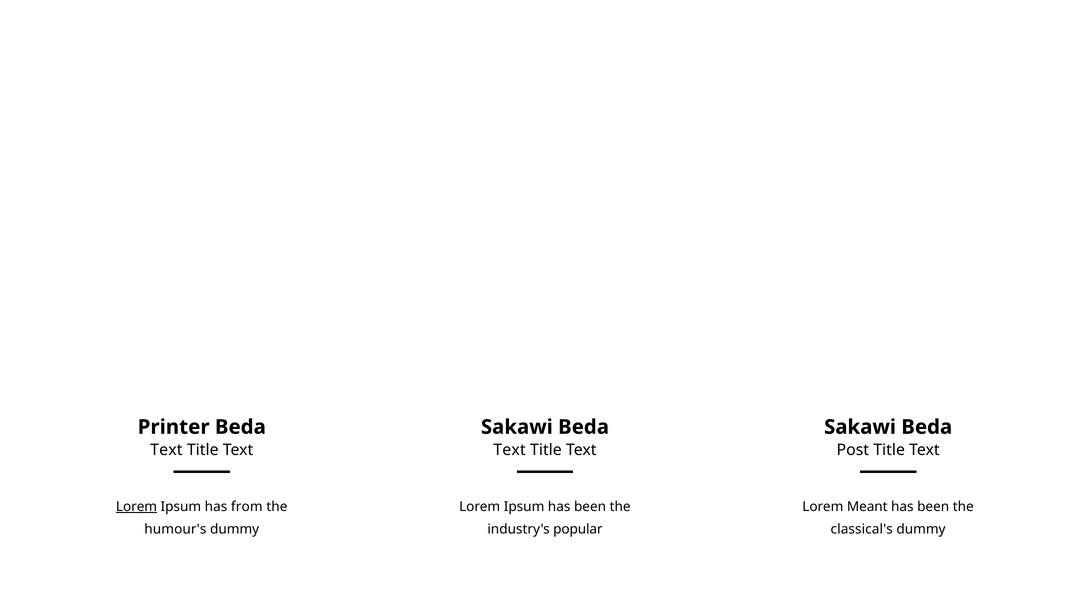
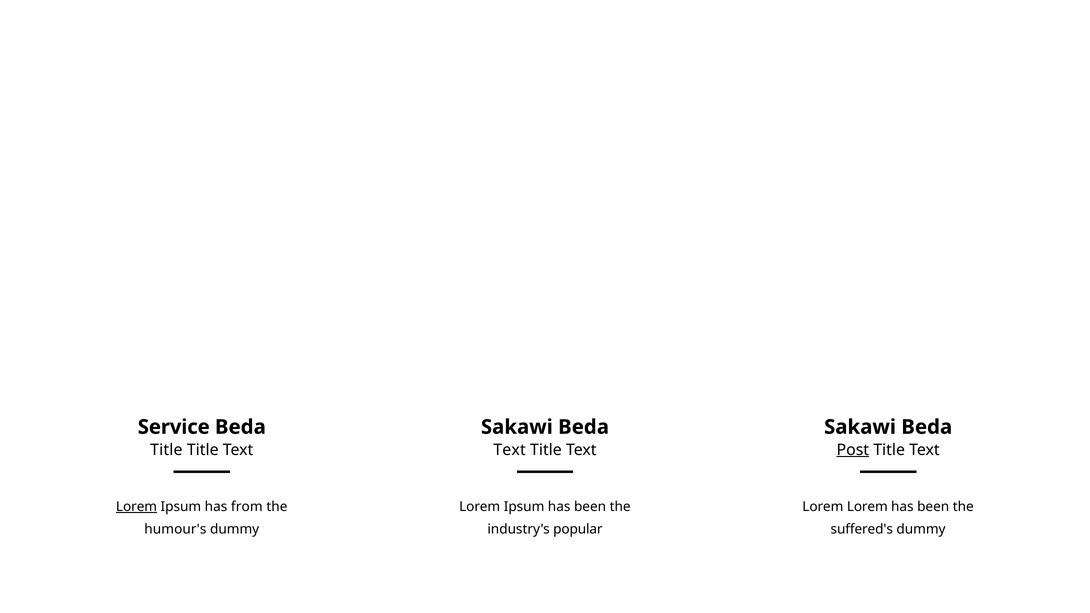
Printer: Printer -> Service
Text at (166, 450): Text -> Title
Post underline: none -> present
Lorem Meant: Meant -> Lorem
classical's: classical's -> suffered's
